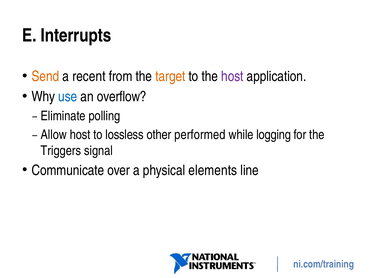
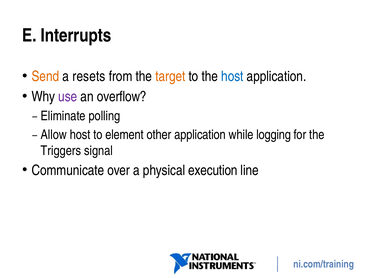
recent: recent -> resets
host at (232, 76) colour: purple -> blue
use colour: blue -> purple
lossless: lossless -> element
other performed: performed -> application
elements: elements -> execution
